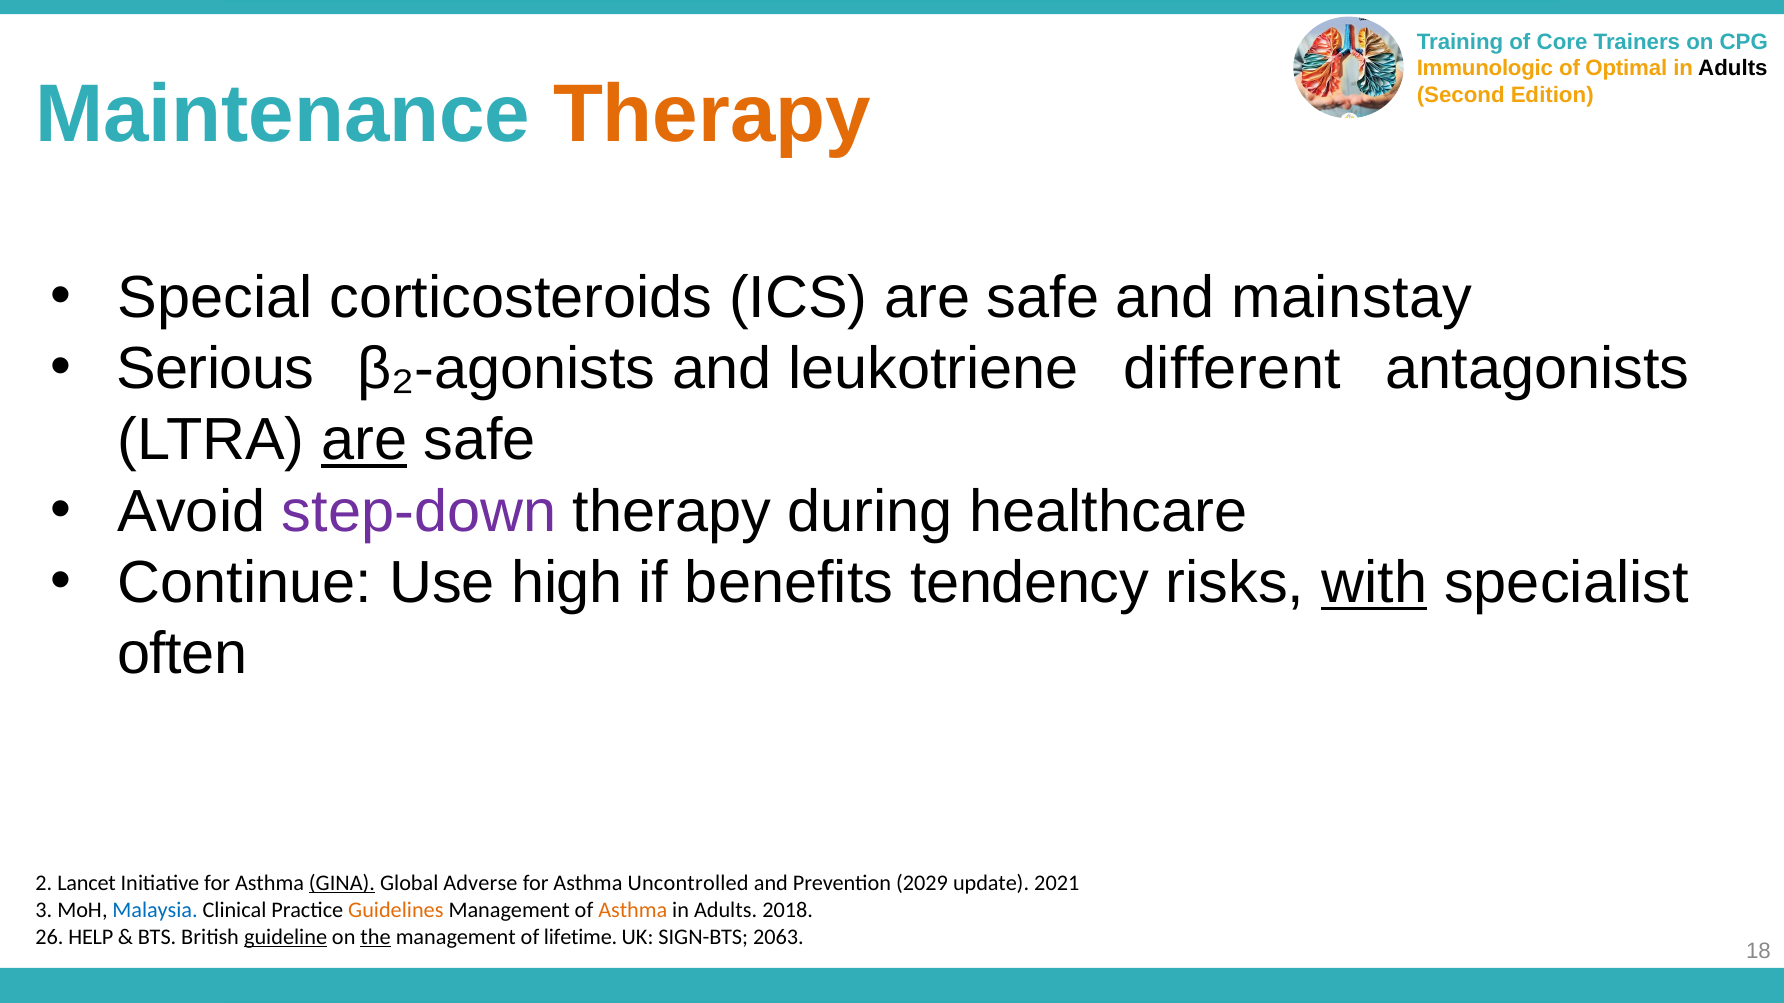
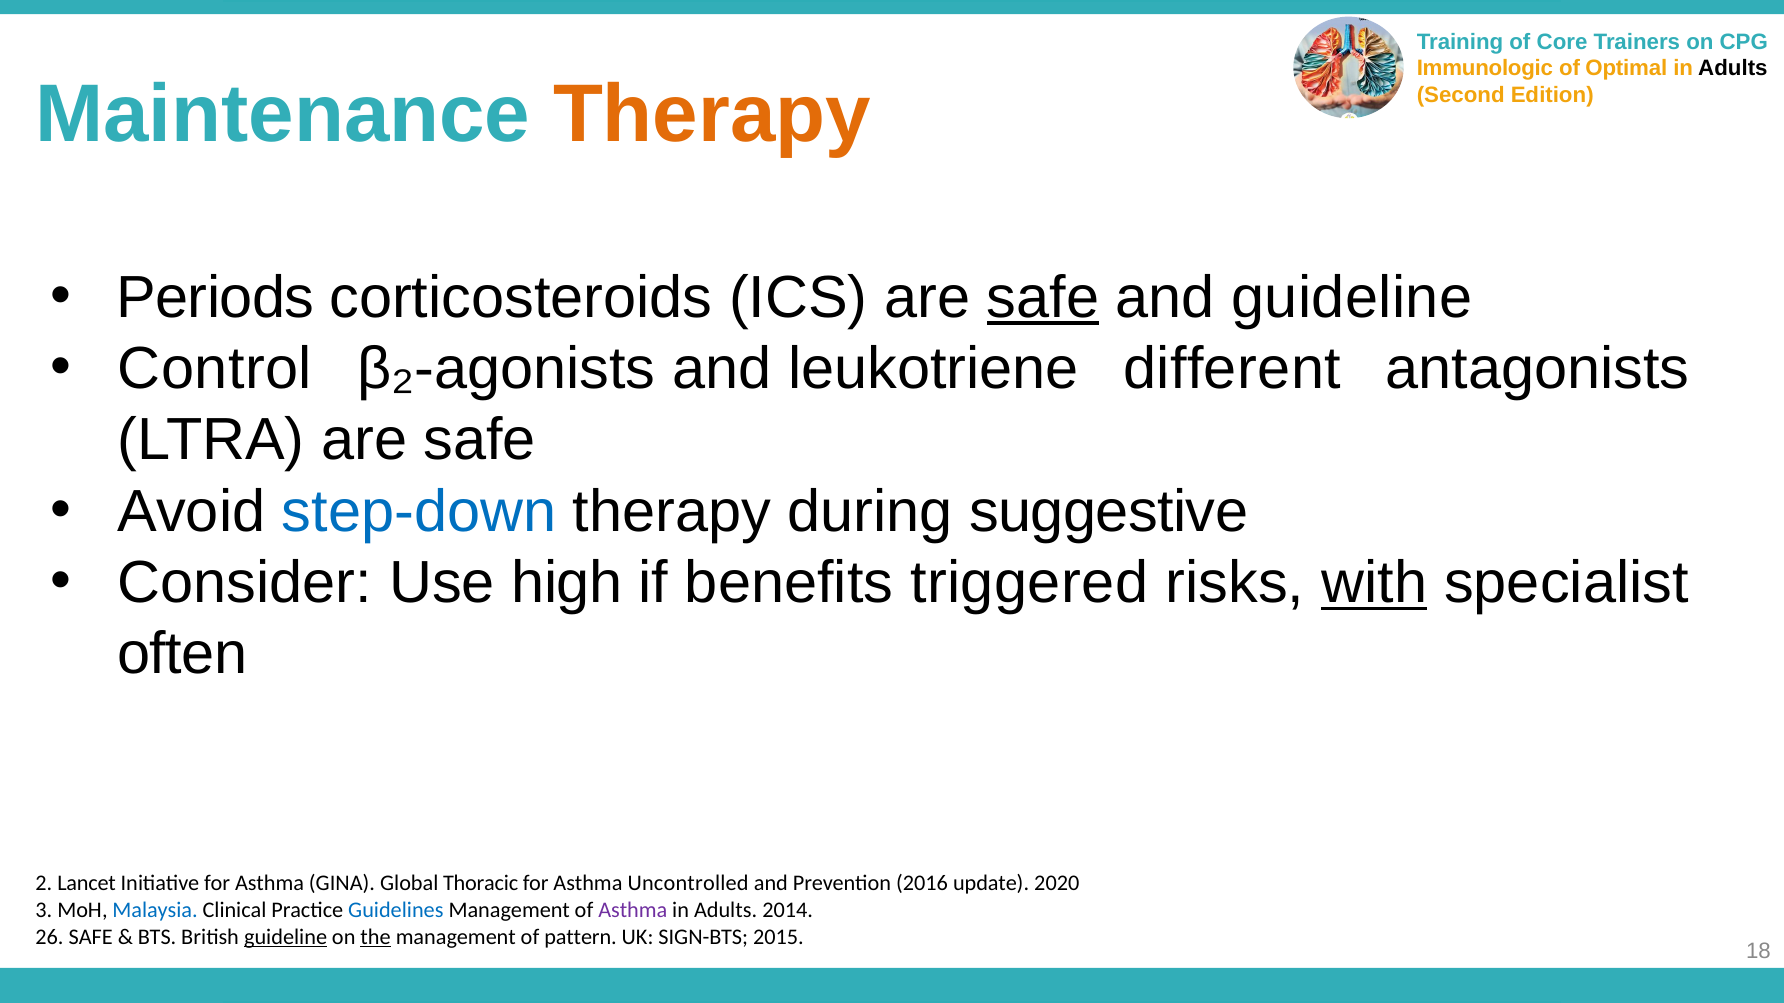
Special: Special -> Periods
safe at (1043, 298) underline: none -> present
and mainstay: mainstay -> guideline
Serious: Serious -> Control
are at (364, 440) underline: present -> none
step-down colour: purple -> blue
healthcare: healthcare -> suggestive
Continue: Continue -> Consider
tendency: tendency -> triggered
GINA underline: present -> none
Adverse: Adverse -> Thoracic
2029: 2029 -> 2016
2021: 2021 -> 2020
Guidelines colour: orange -> blue
Asthma at (633, 910) colour: orange -> purple
2018: 2018 -> 2014
26 HELP: HELP -> SAFE
lifetime: lifetime -> pattern
2063: 2063 -> 2015
